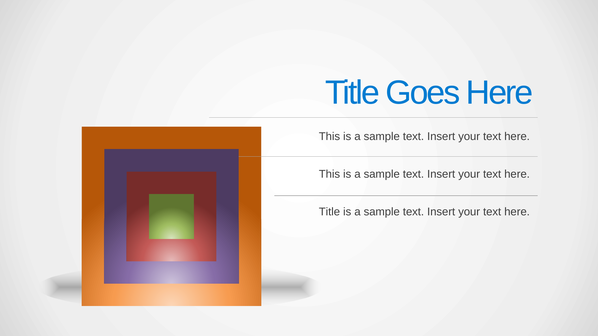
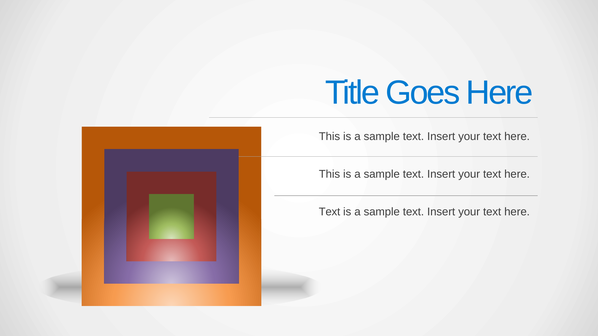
Title at (329, 212): Title -> Text
